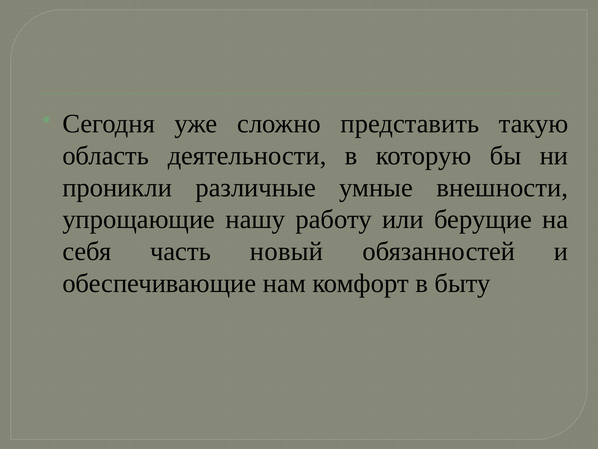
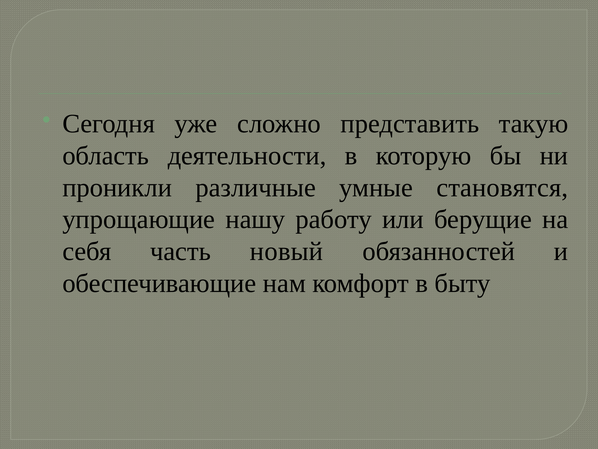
внешности: внешности -> становятся
